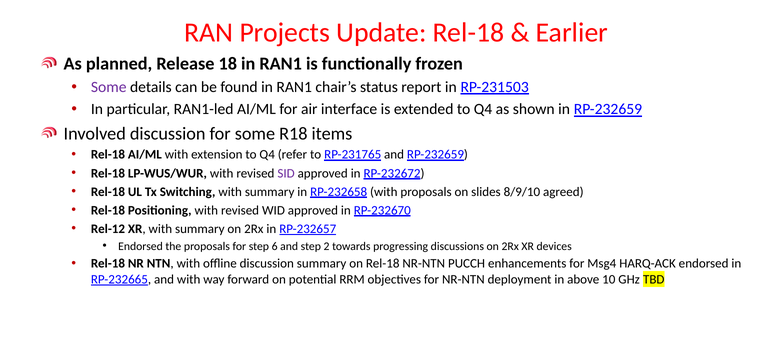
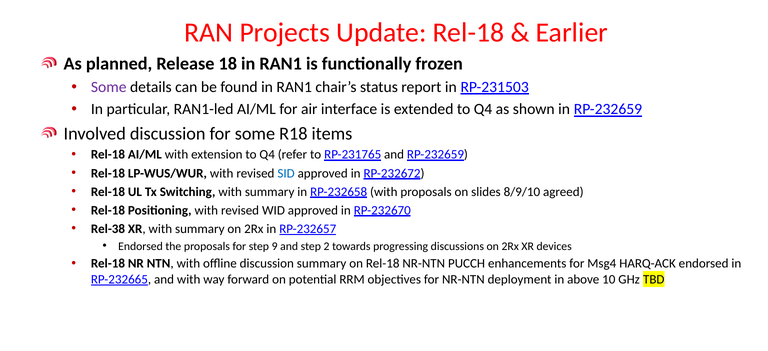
SID colour: purple -> blue
Rel-12: Rel-12 -> Rel-38
6: 6 -> 9
